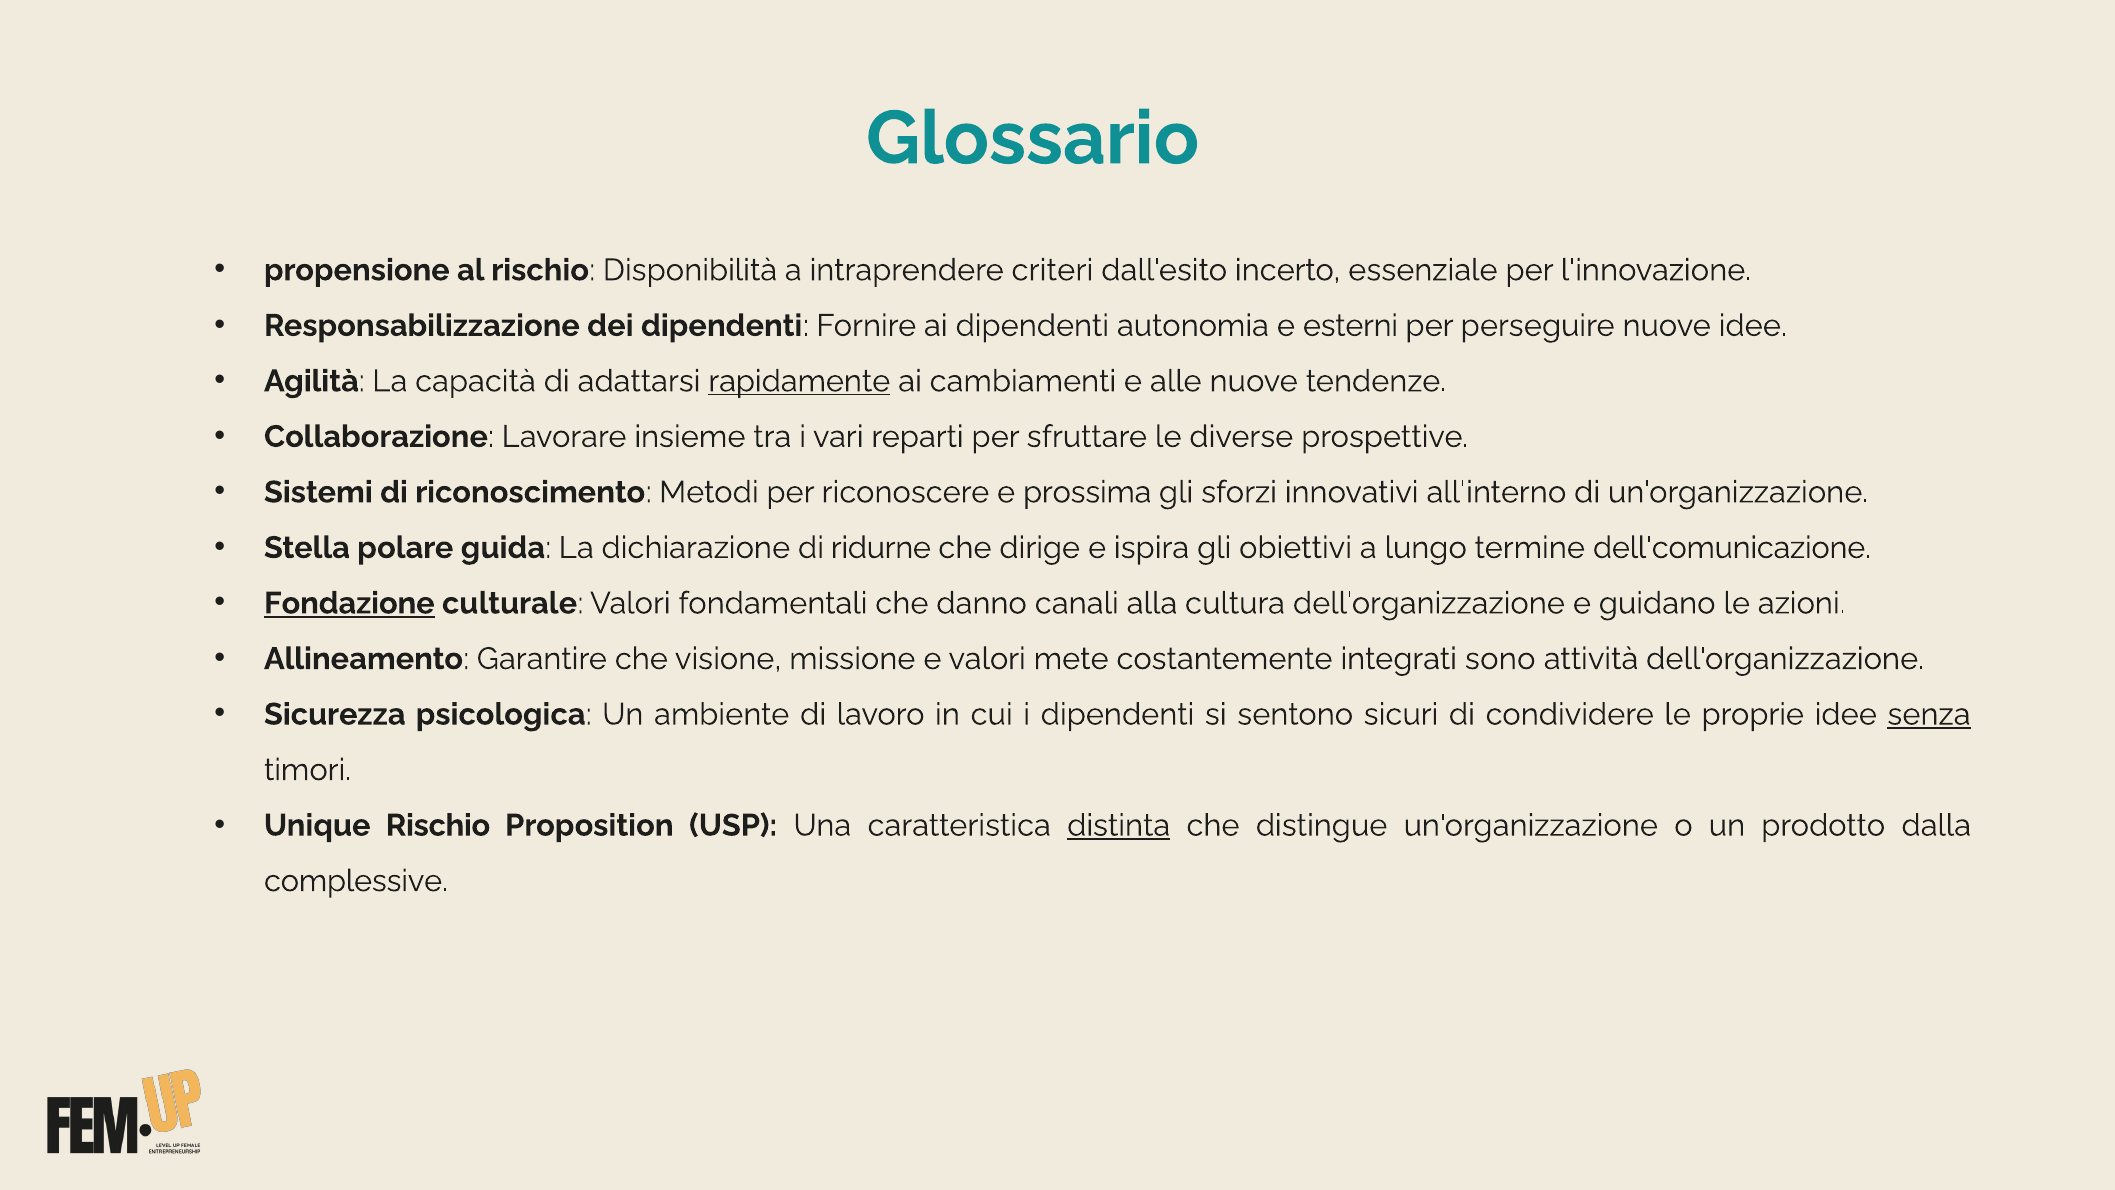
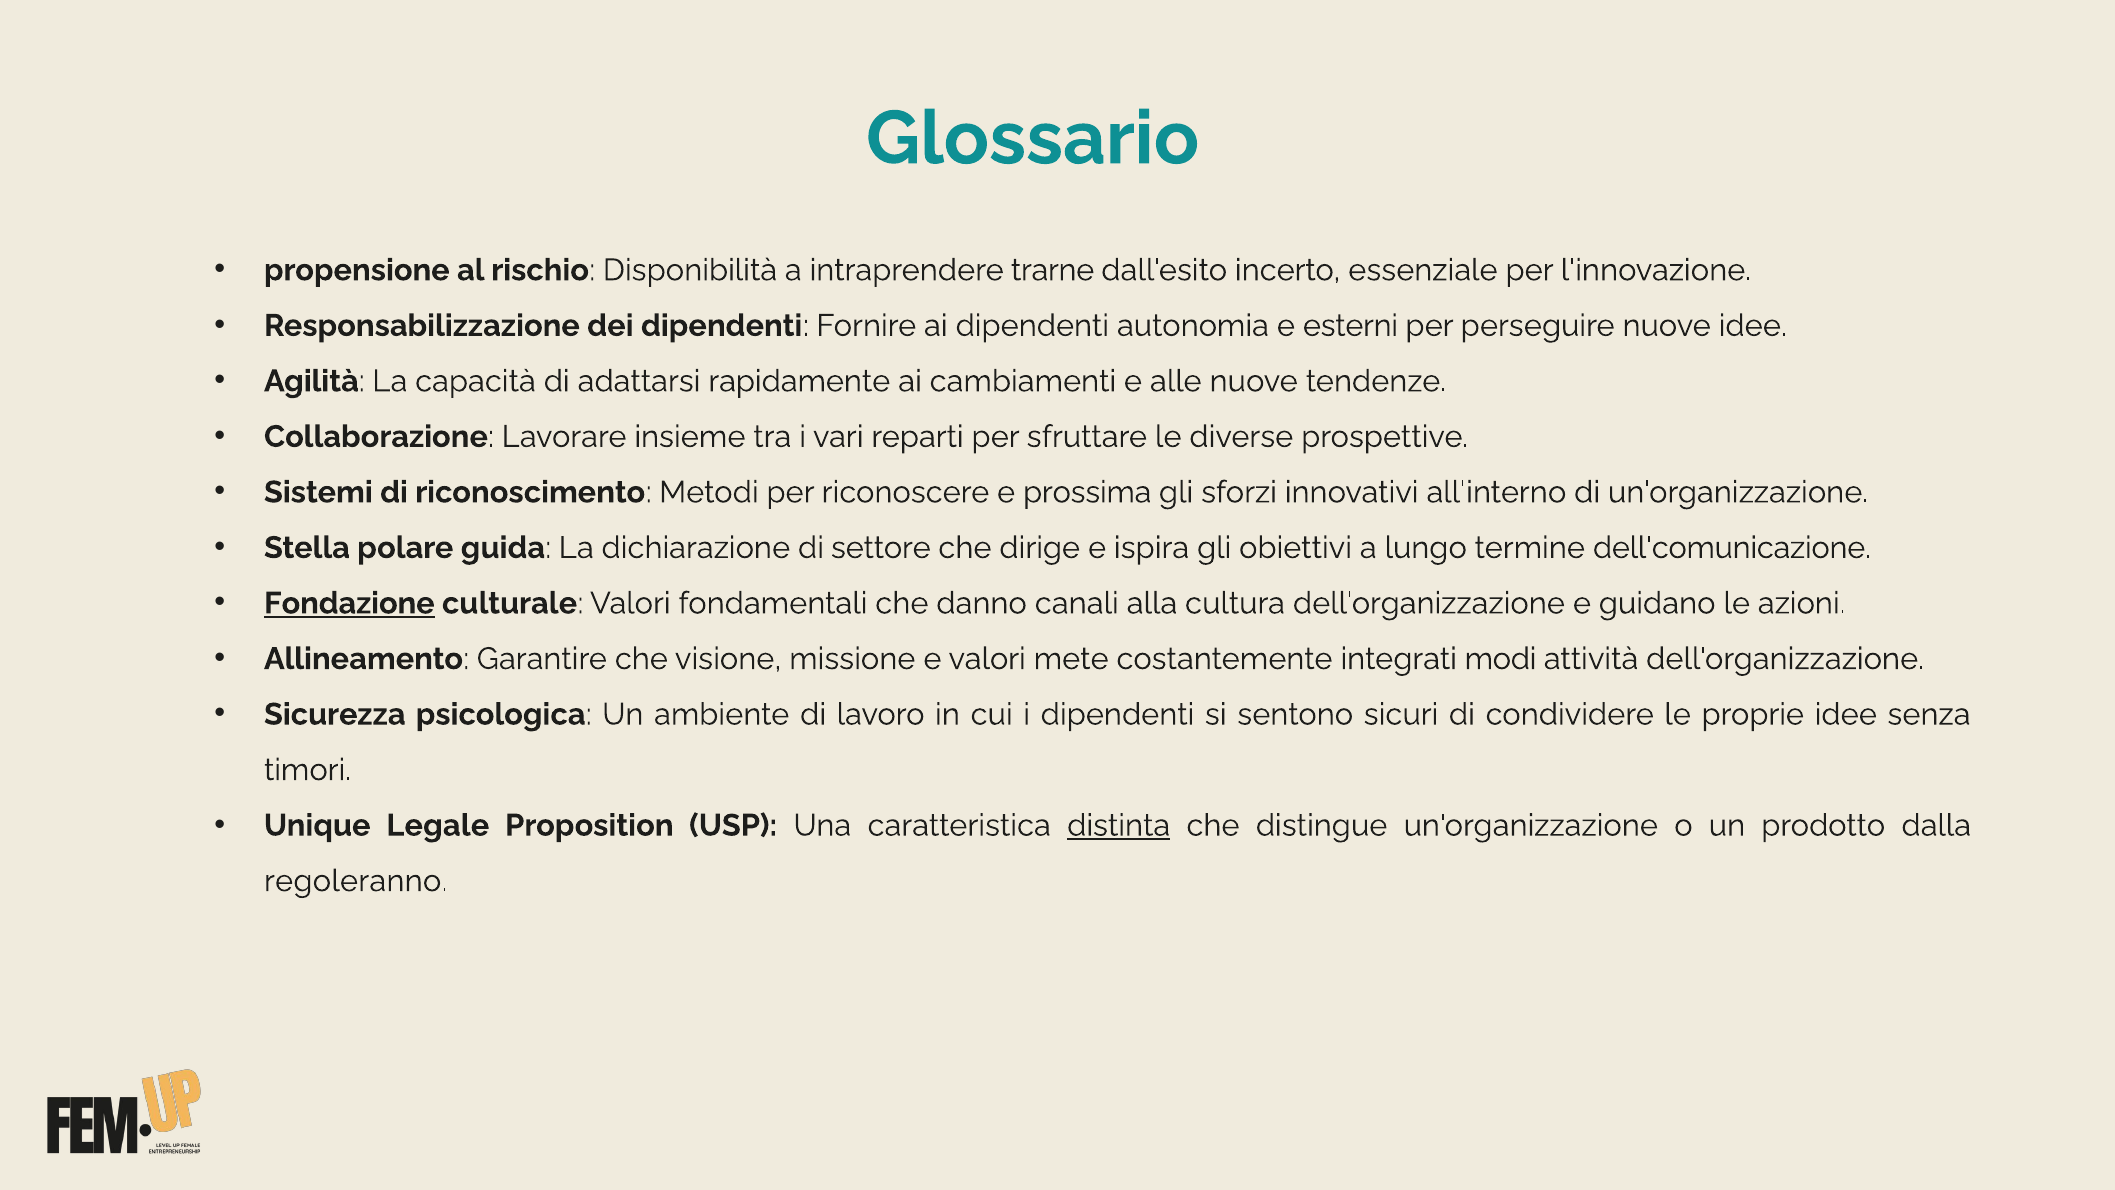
criteri: criteri -> trarne
rapidamente underline: present -> none
ridurne: ridurne -> settore
sono: sono -> modi
senza underline: present -> none
Unique Rischio: Rischio -> Legale
complessive: complessive -> regoleranno
